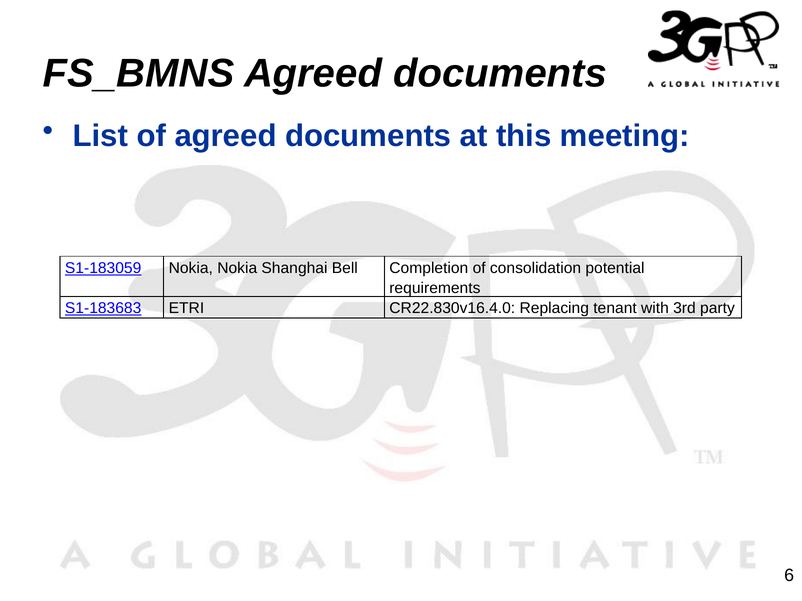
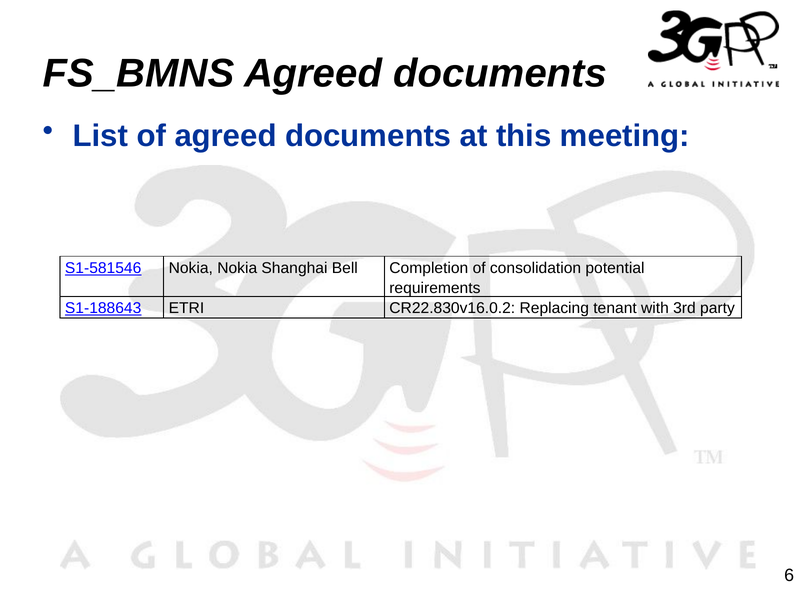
S1-183059: S1-183059 -> S1-581546
S1-183683: S1-183683 -> S1-188643
CR22.830v16.4.0: CR22.830v16.4.0 -> CR22.830v16.0.2
